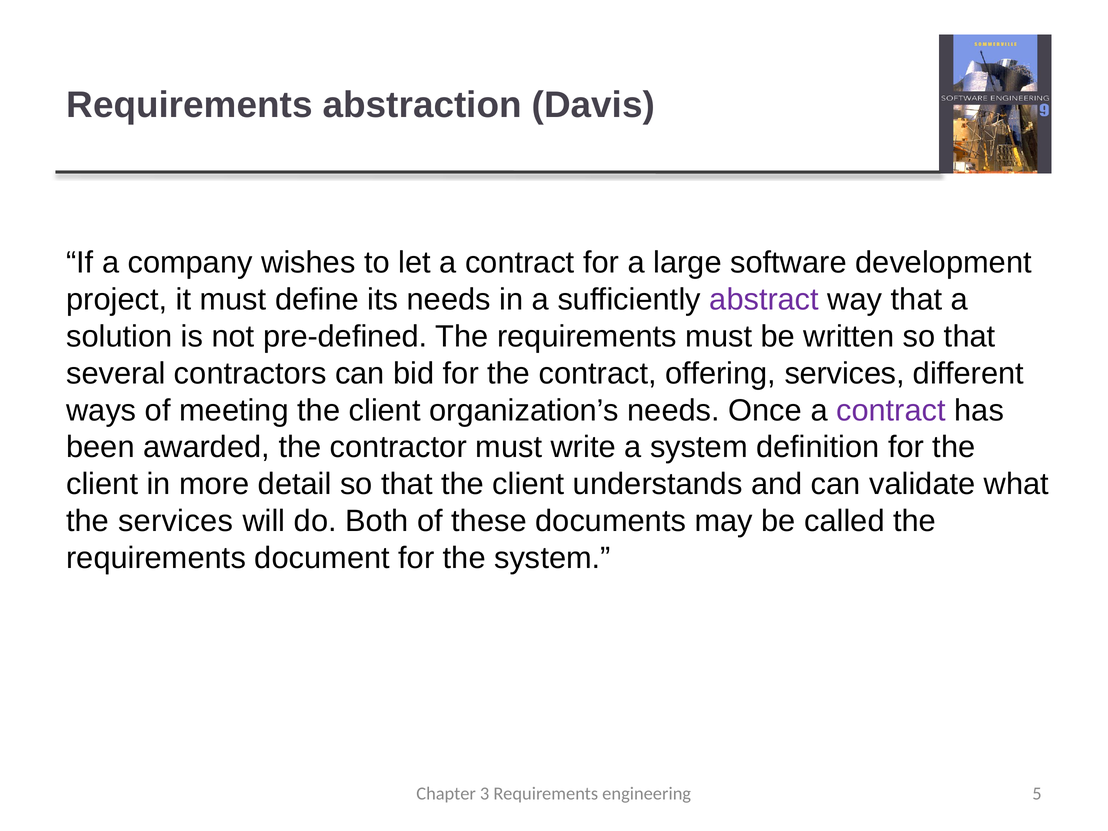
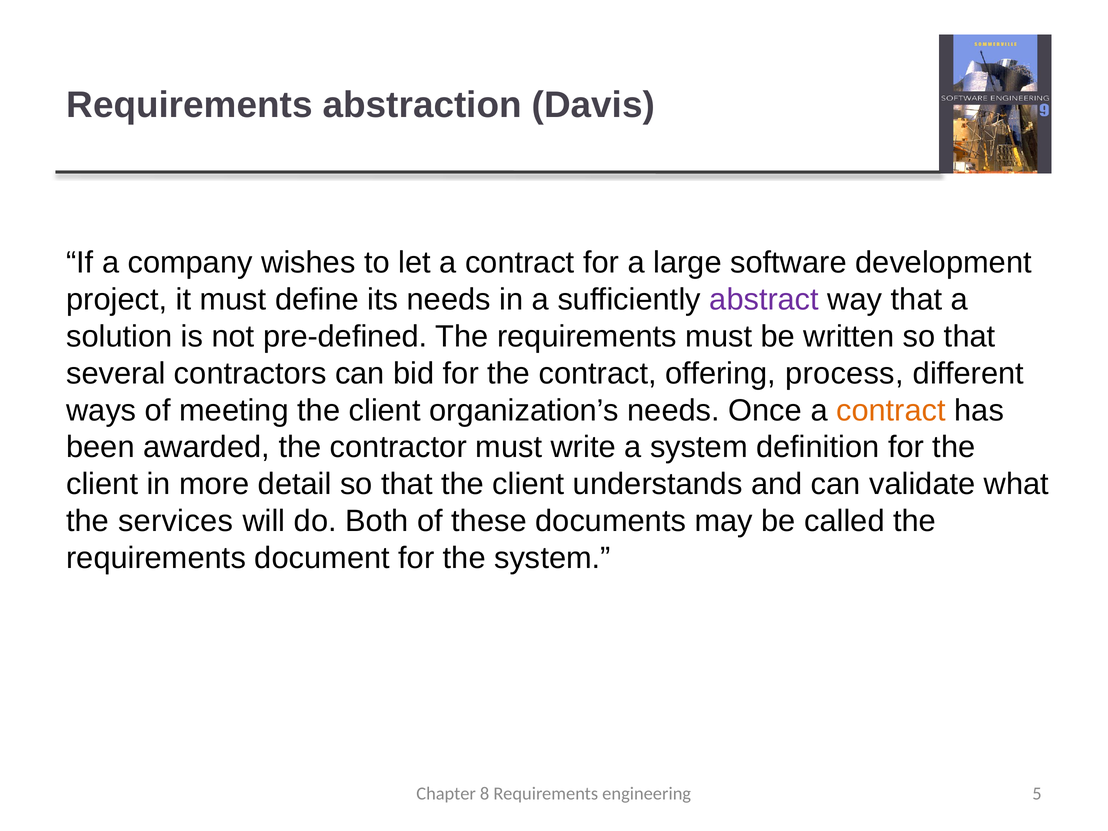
offering services: services -> process
contract at (891, 410) colour: purple -> orange
3: 3 -> 8
